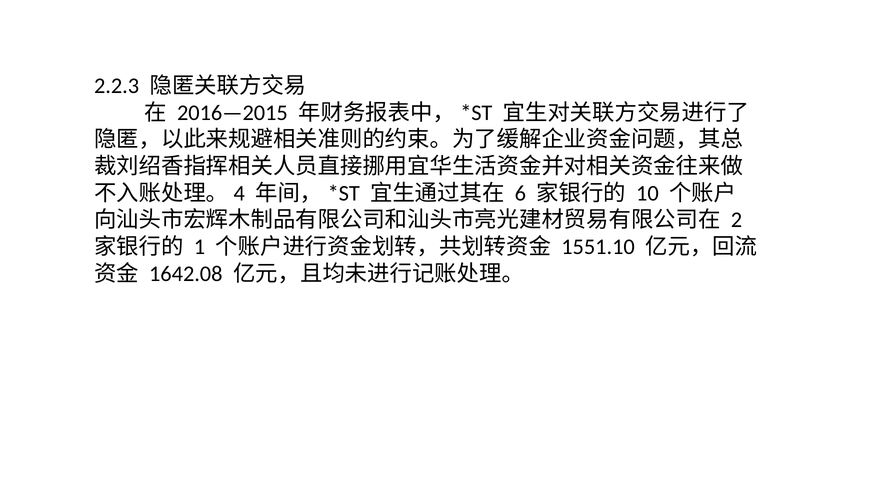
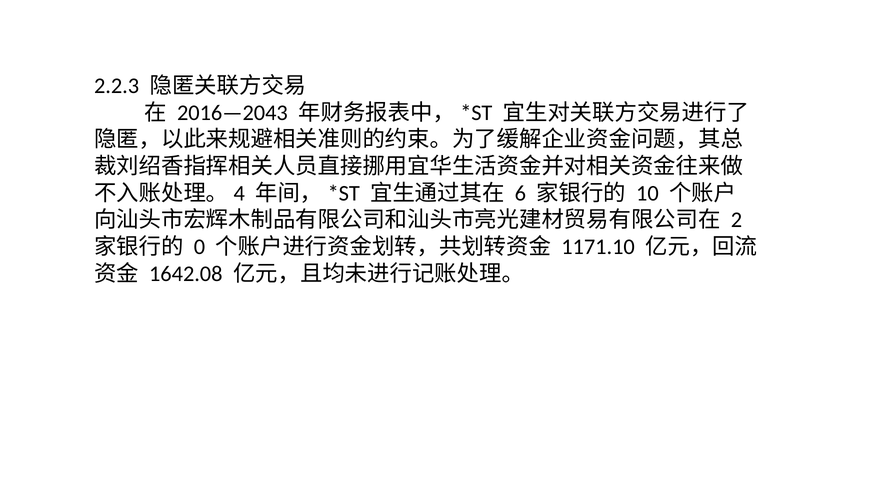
2016—2015: 2016—2015 -> 2016—2043
1: 1 -> 0
1551.10: 1551.10 -> 1171.10
